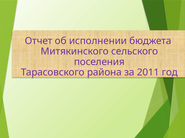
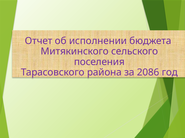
2011: 2011 -> 2086
